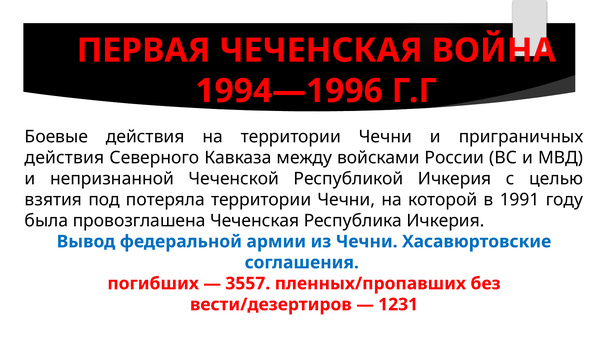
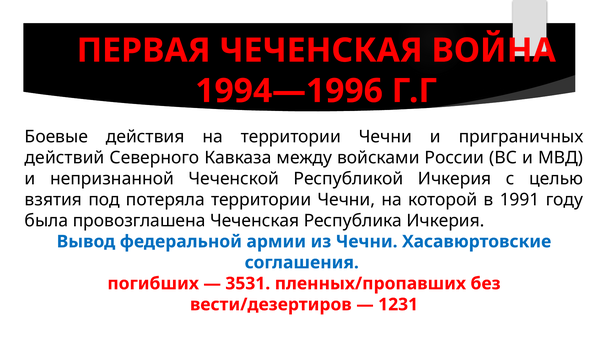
действия at (65, 158): действия -> действий
3557: 3557 -> 3531
